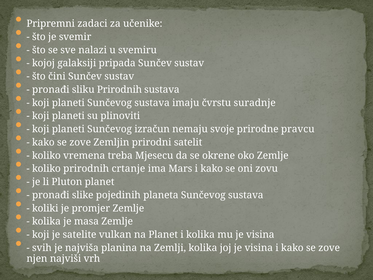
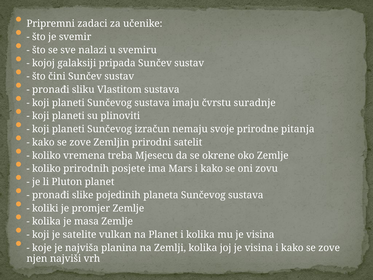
sliku Prirodnih: Prirodnih -> Vlastitom
pravcu: pravcu -> pitanja
crtanje: crtanje -> posjete
svih: svih -> koje
